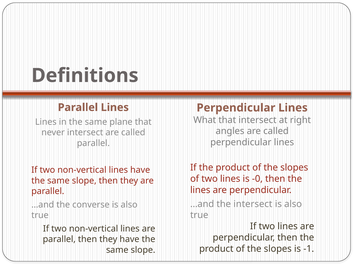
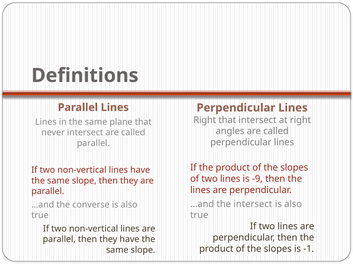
What at (205, 120): What -> Right
-0: -0 -> -9
